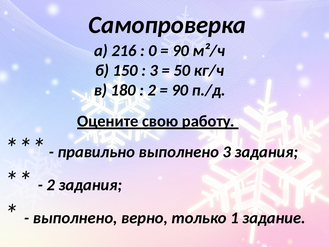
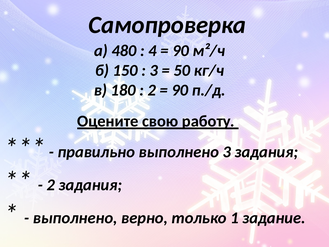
216: 216 -> 480
0: 0 -> 4
